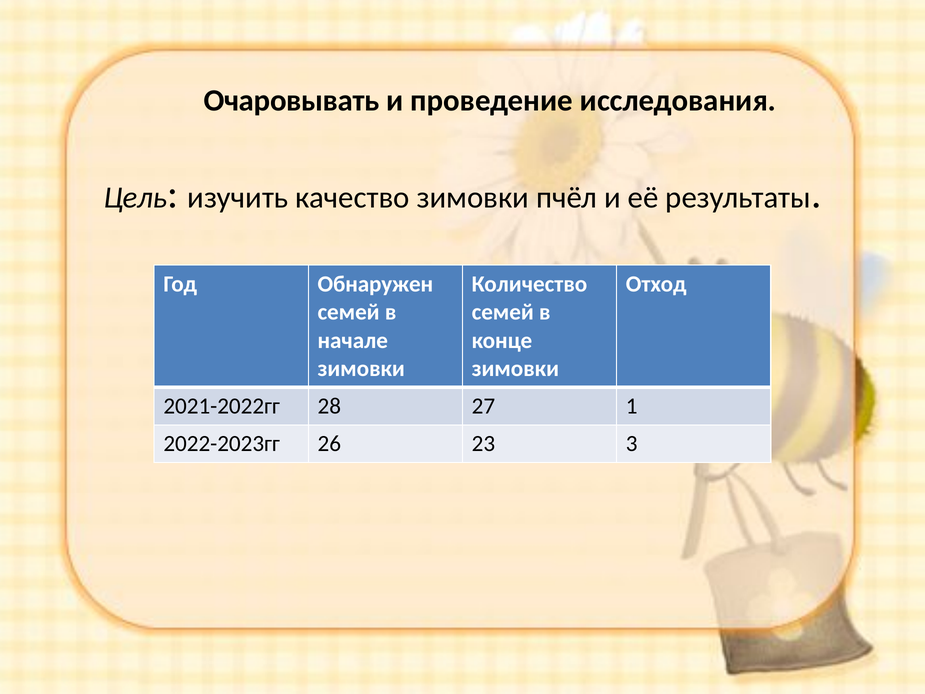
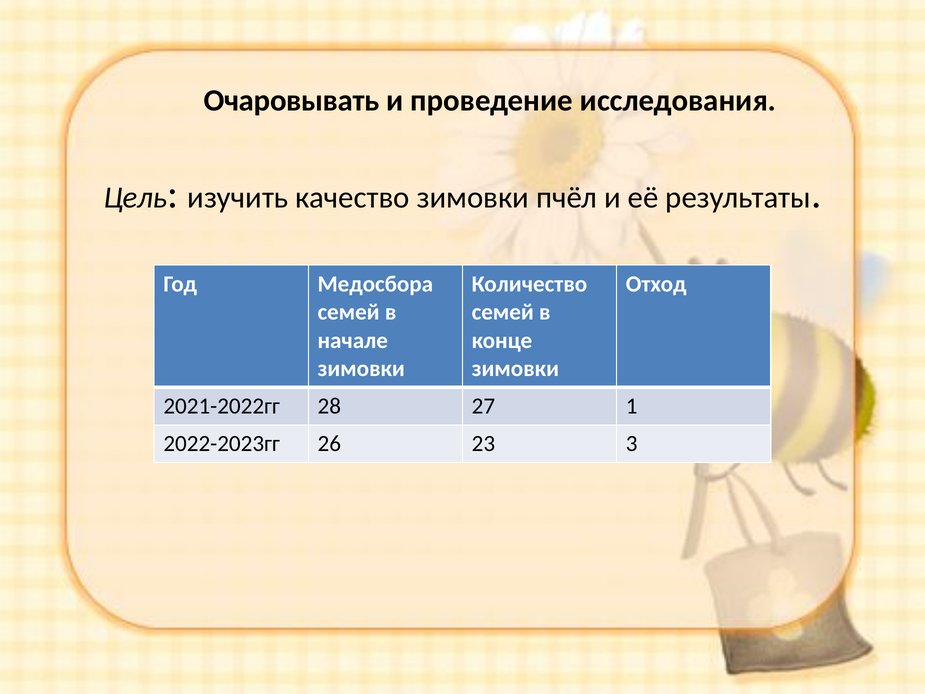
Обнаружен: Обнаружен -> Медосбора
